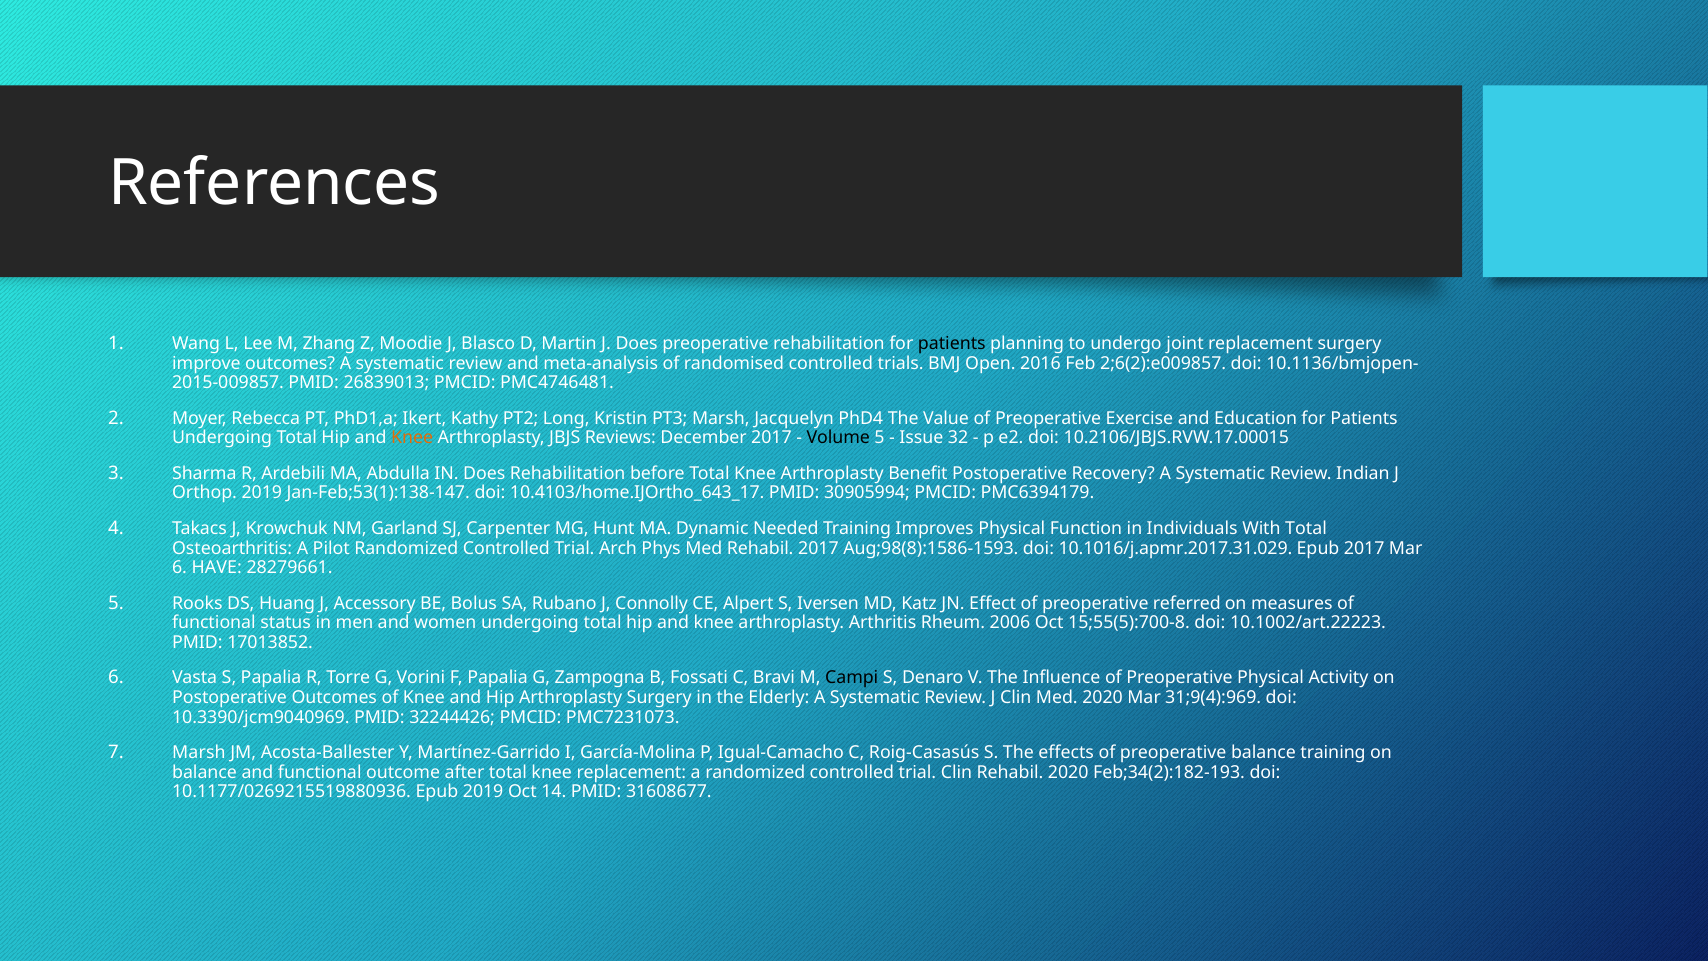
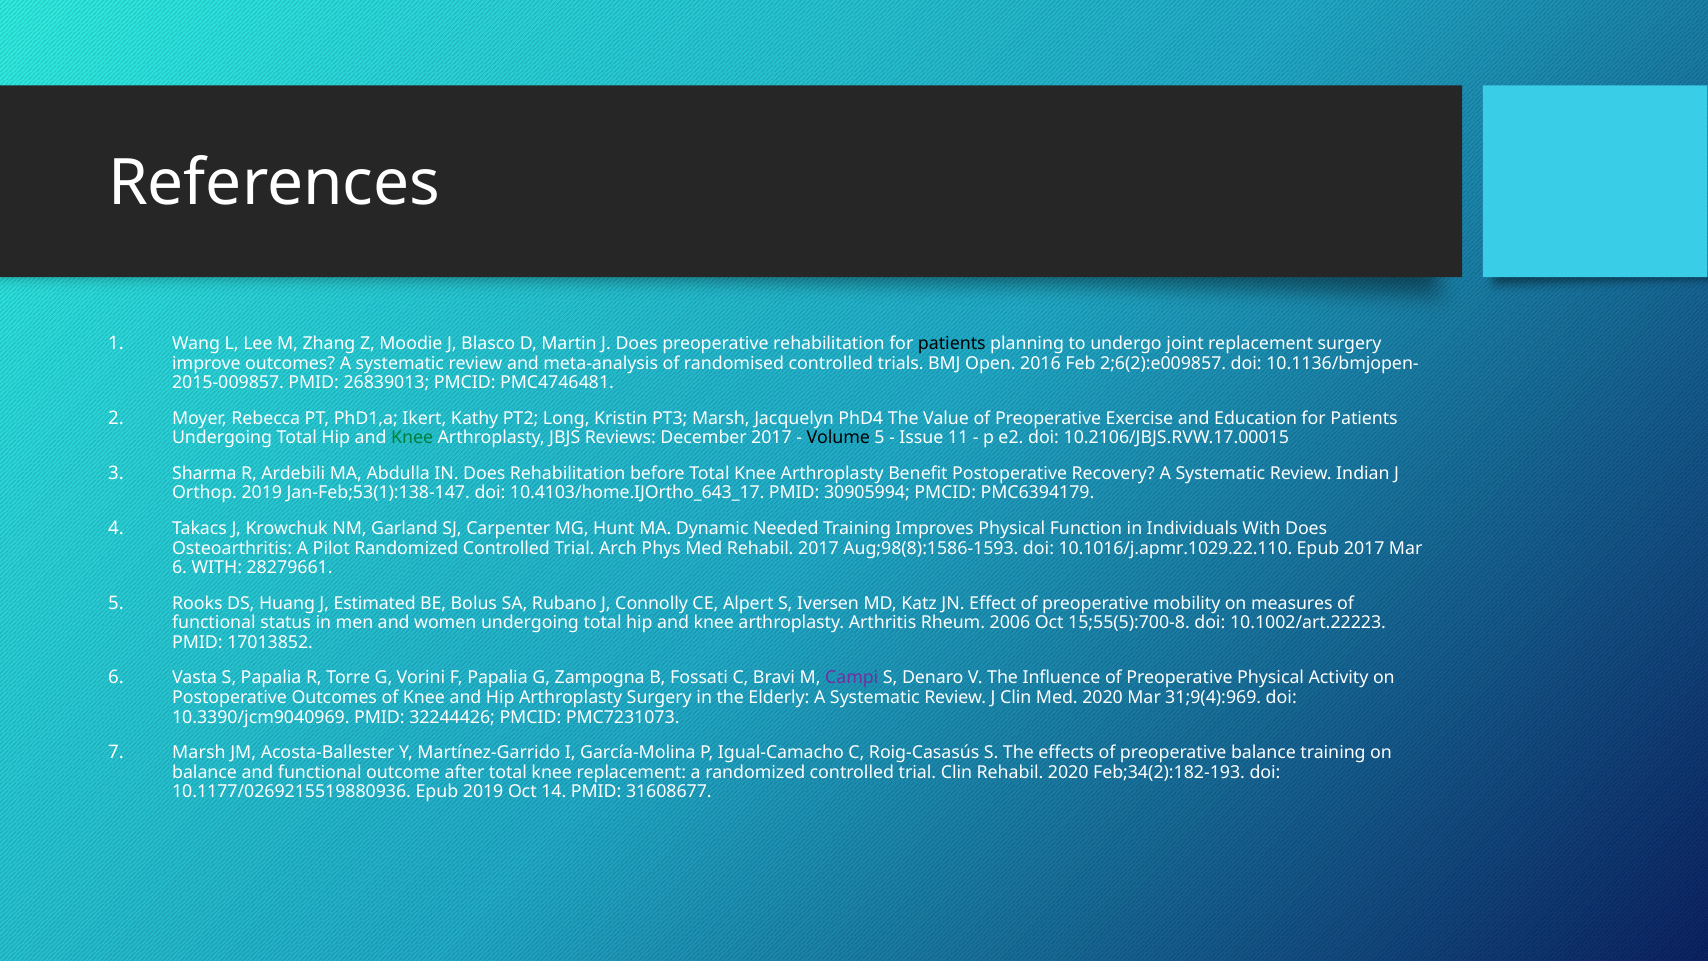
Knee at (412, 438) colour: orange -> green
32: 32 -> 11
With Total: Total -> Does
10.1016/j.apmr.2017.31.029: 10.1016/j.apmr.2017.31.029 -> 10.1016/j.apmr.1029.22.110
6 HAVE: HAVE -> WITH
Accessory: Accessory -> Estimated
referred: referred -> mobility
Campi colour: black -> purple
